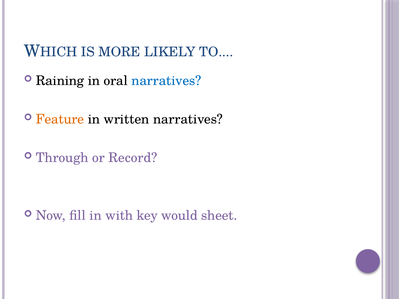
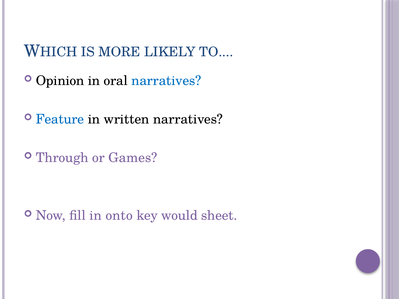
Raining: Raining -> Opinion
Feature colour: orange -> blue
Record: Record -> Games
with: with -> onto
